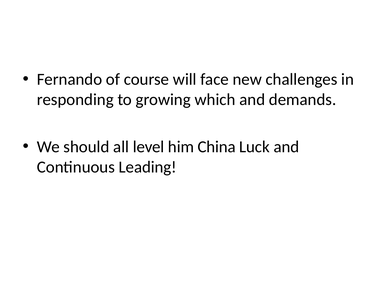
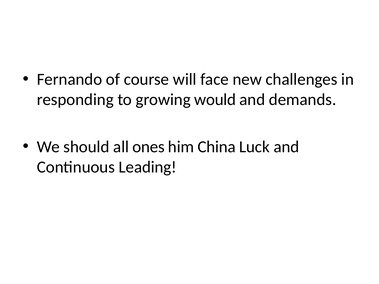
which: which -> would
level: level -> ones
